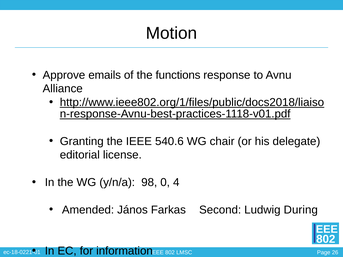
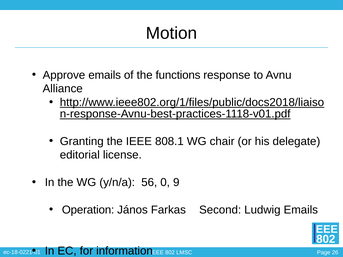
540.6: 540.6 -> 808.1
98: 98 -> 56
4: 4 -> 9
Amended: Amended -> Operation
Ludwig During: During -> Emails
